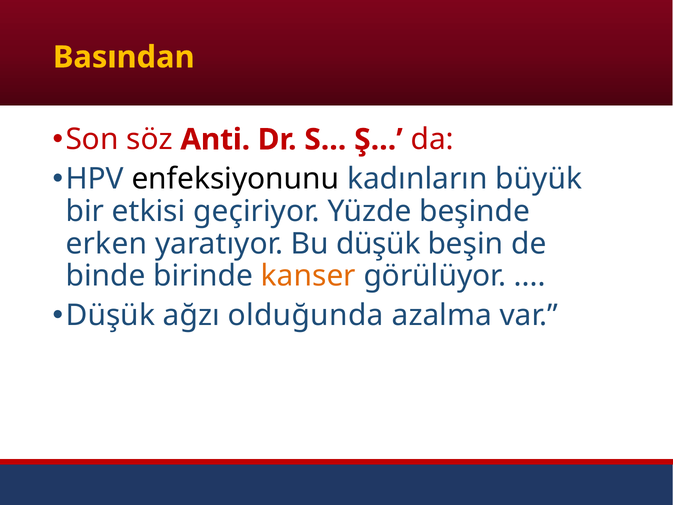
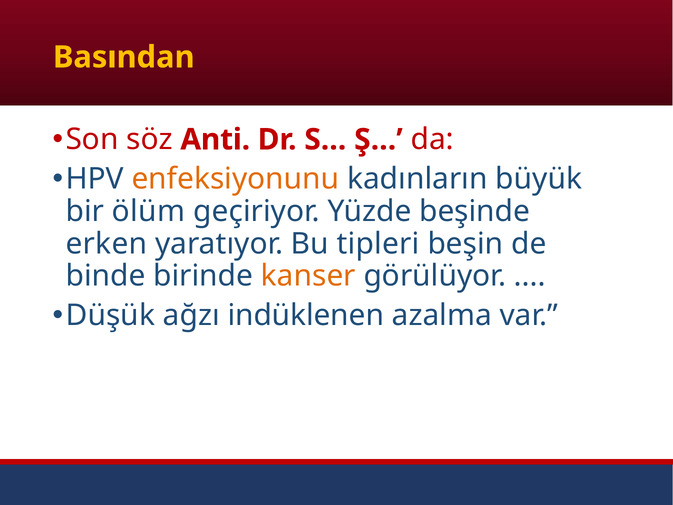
enfeksiyonunu colour: black -> orange
etkisi: etkisi -> ölüm
Bu düşük: düşük -> tipleri
olduğunda: olduğunda -> indüklenen
